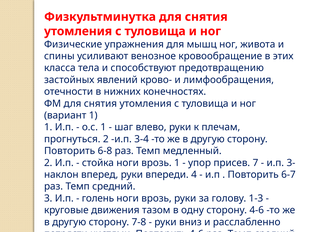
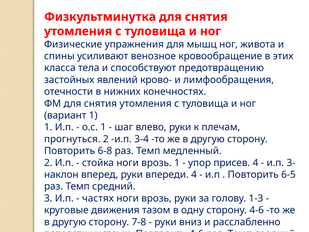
присев 7: 7 -> 4
6-7: 6-7 -> 6-5
голень: голень -> частях
